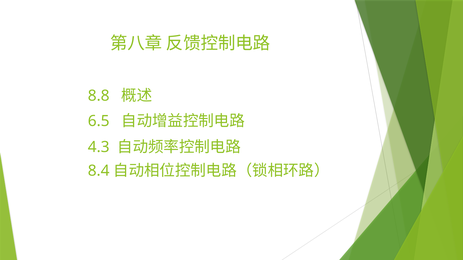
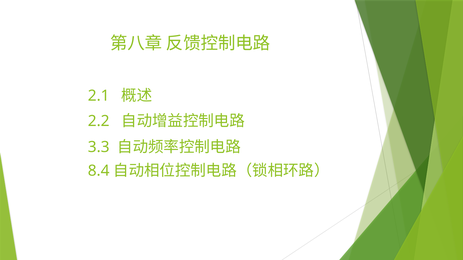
8.8: 8.8 -> 2.1
6.5: 6.5 -> 2.2
4.3: 4.3 -> 3.3
